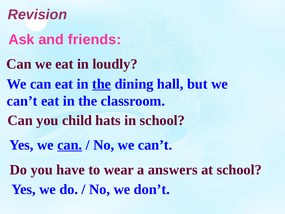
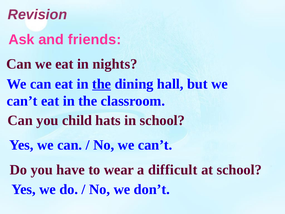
loudly: loudly -> nights
can at (70, 145) underline: present -> none
answers: answers -> difficult
